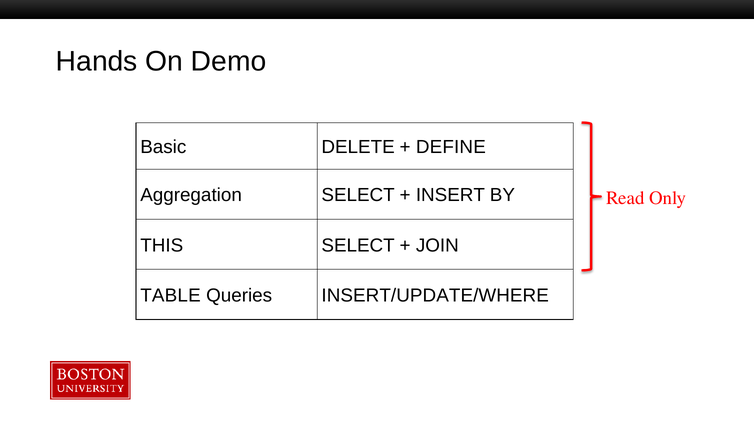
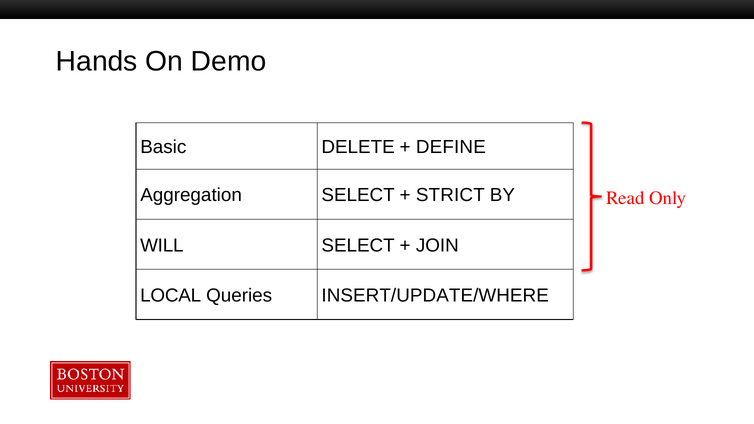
INSERT: INSERT -> STRICT
THIS: THIS -> WILL
TABLE: TABLE -> LOCAL
